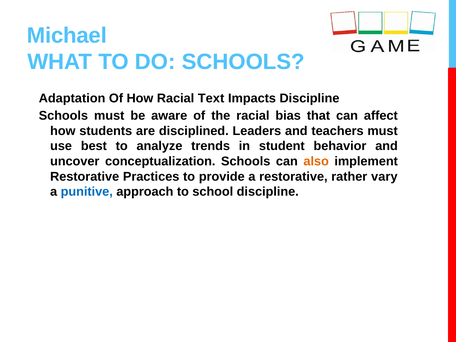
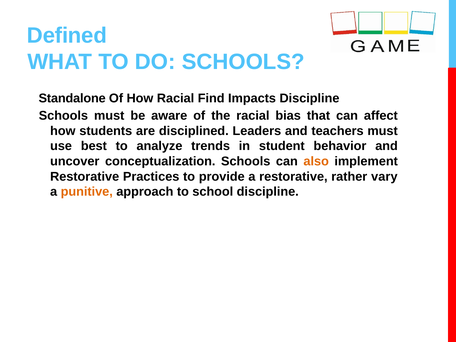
Michael: Michael -> Defined
Adaptation: Adaptation -> Standalone
Text: Text -> Find
punitive colour: blue -> orange
